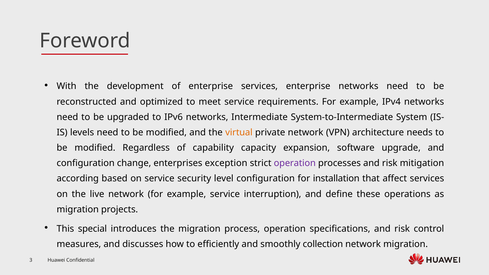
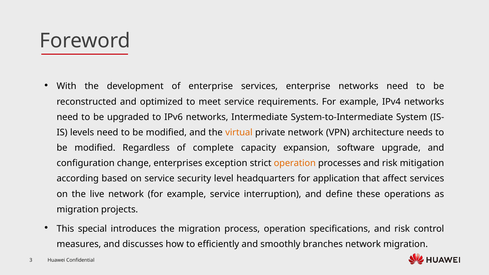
capability: capability -> complete
operation at (295, 163) colour: purple -> orange
level configuration: configuration -> headquarters
installation: installation -> application
collection: collection -> branches
